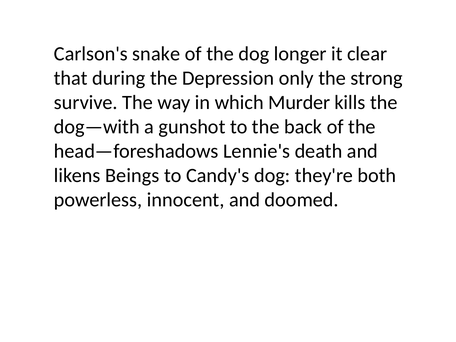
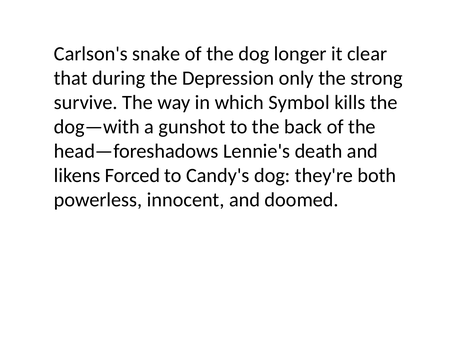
Murder: Murder -> Symbol
Beings: Beings -> Forced
